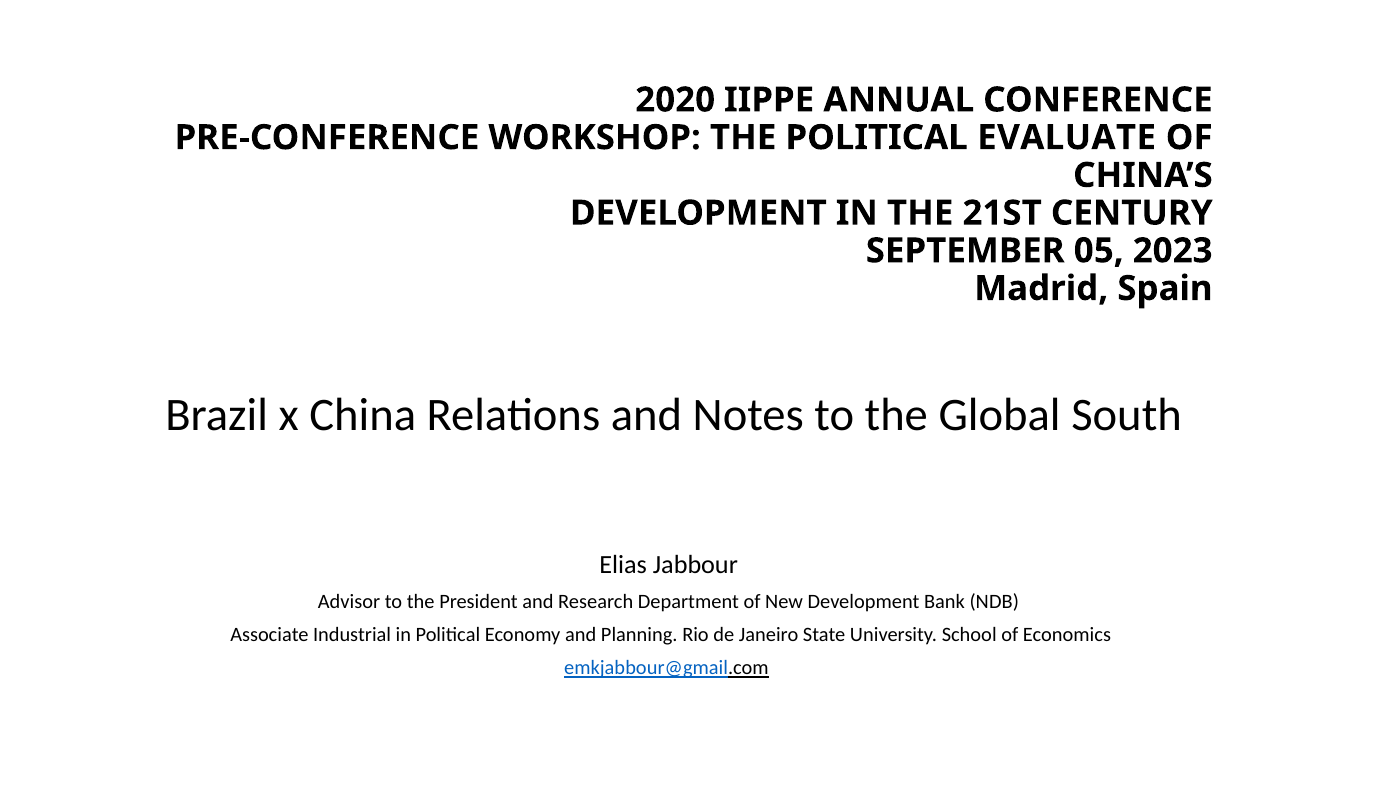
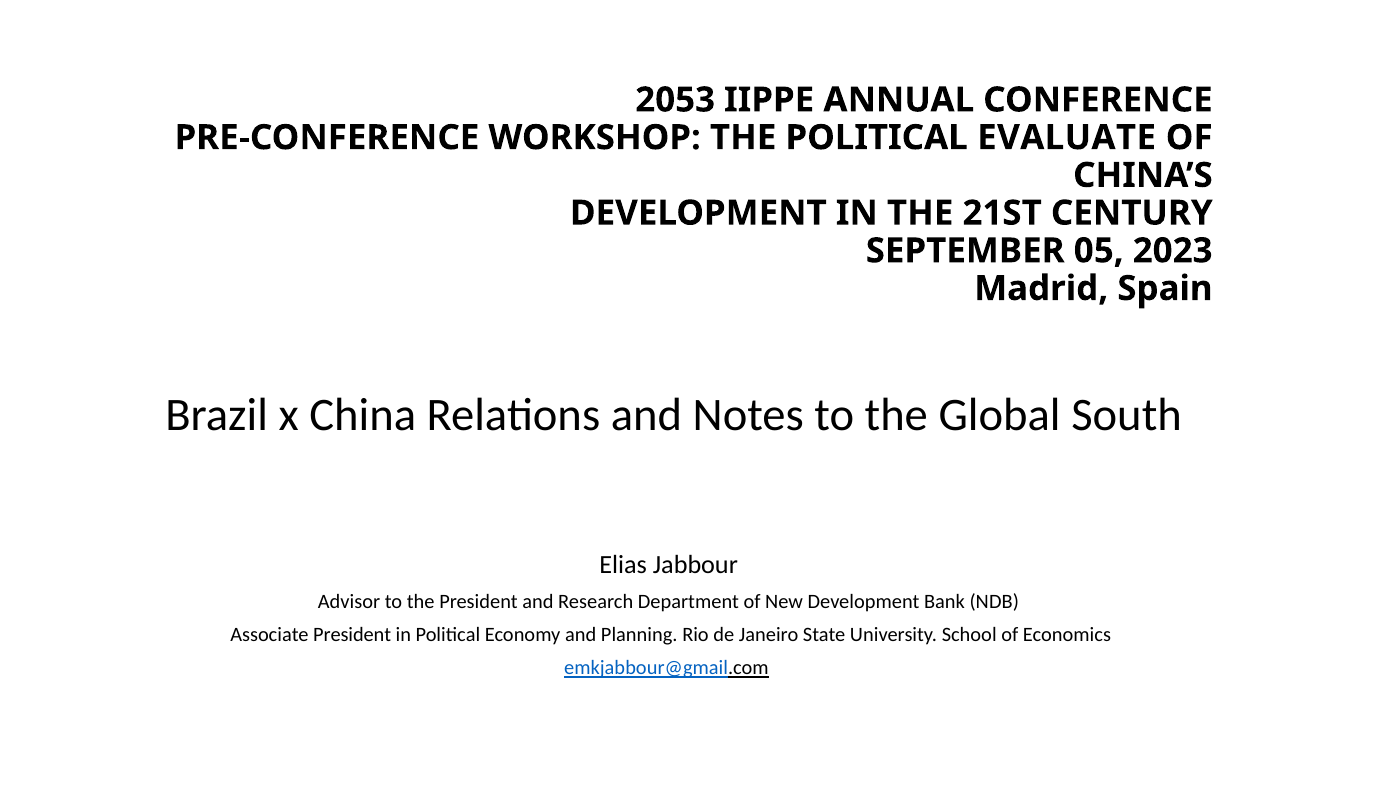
2020: 2020 -> 2053
Associate Industrial: Industrial -> President
